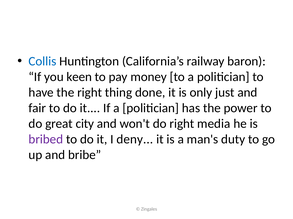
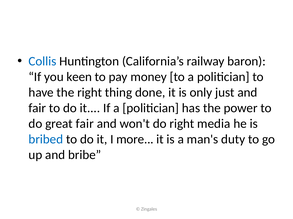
great city: city -> fair
bribed colour: purple -> blue
deny: deny -> more
